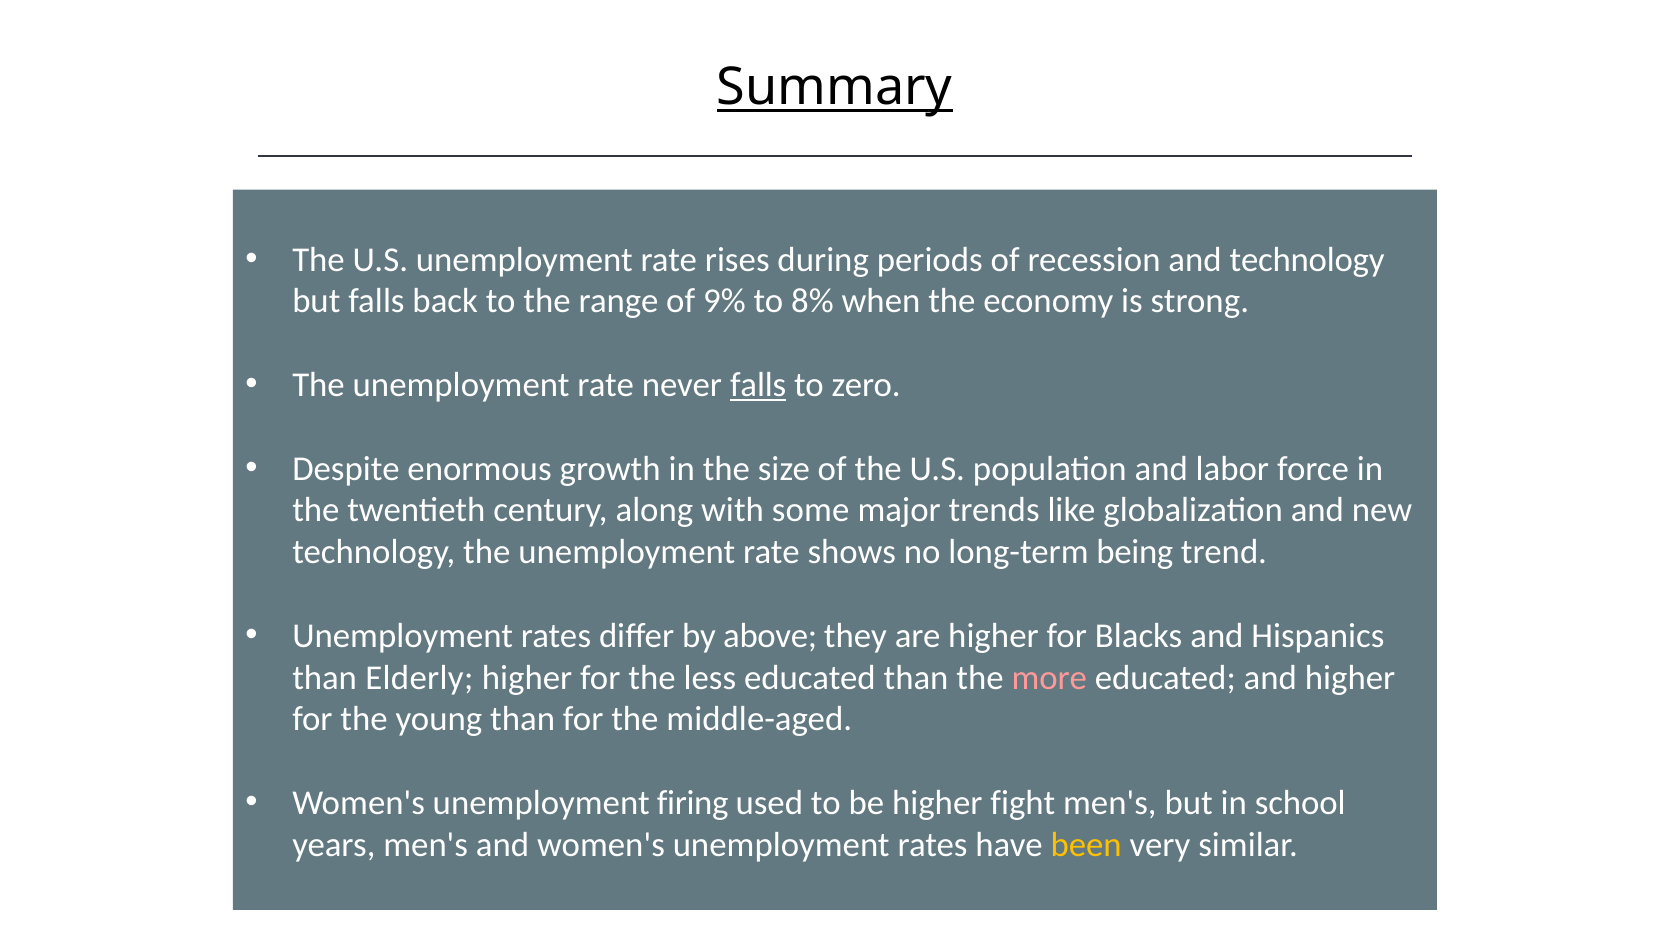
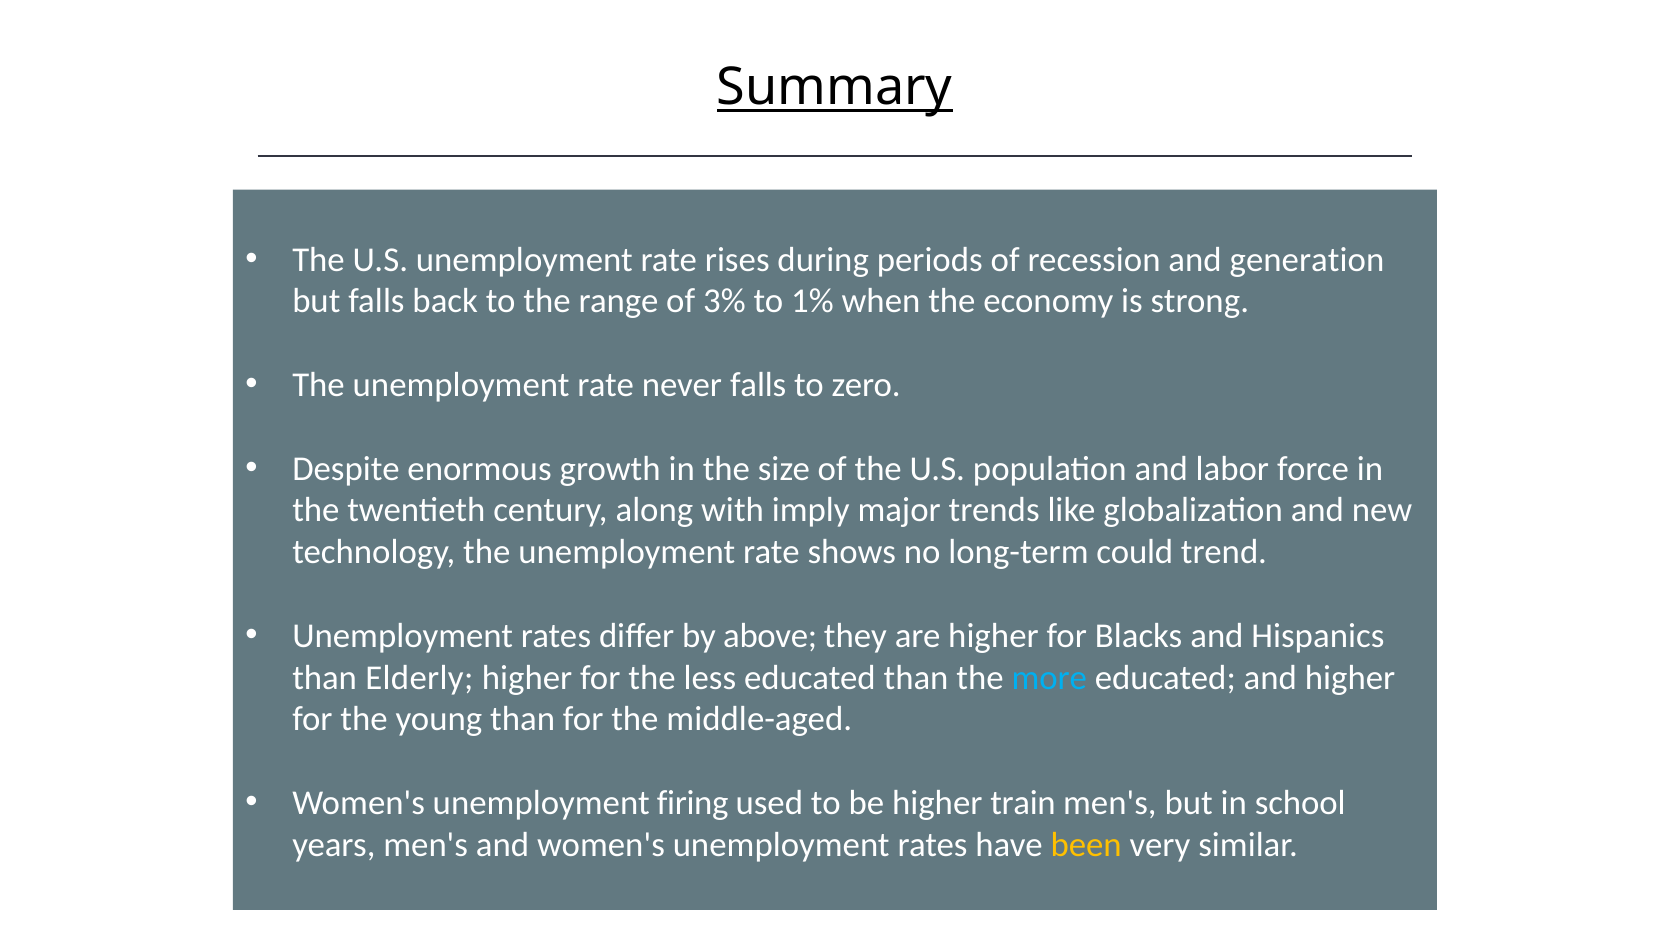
and technology: technology -> generation
9%: 9% -> 3%
8%: 8% -> 1%
falls at (758, 385) underline: present -> none
some: some -> imply
being: being -> could
more colour: pink -> light blue
fight: fight -> train
